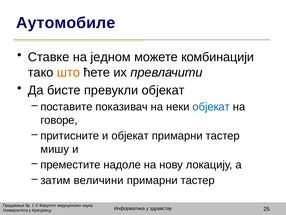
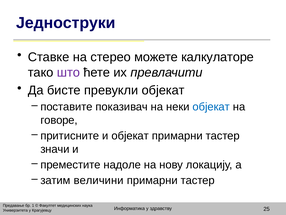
Аутомобиле: Аутомобиле -> Једноструки
једном: једном -> стерео
комбинацији: комбинацији -> калкулаторе
што colour: orange -> purple
мишу: мишу -> значи
